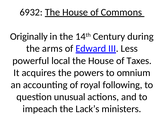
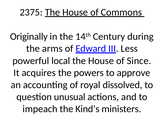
6932: 6932 -> 2375
Taxes: Taxes -> Since
omnium: omnium -> approve
following: following -> dissolved
Lack’s: Lack’s -> Kind’s
